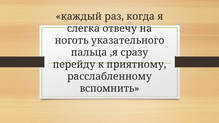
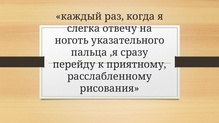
вспомнить: вспомнить -> рисования
